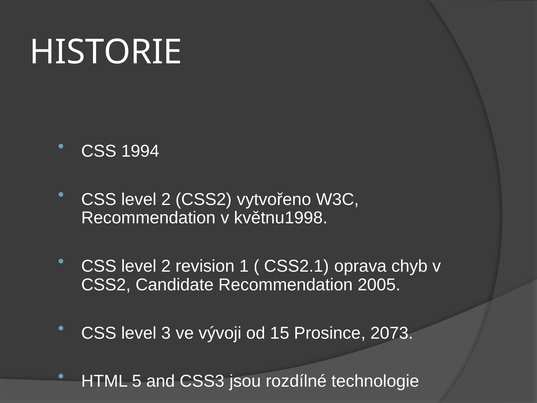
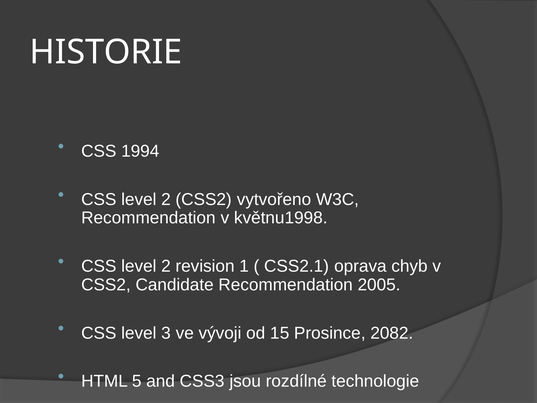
2073: 2073 -> 2082
